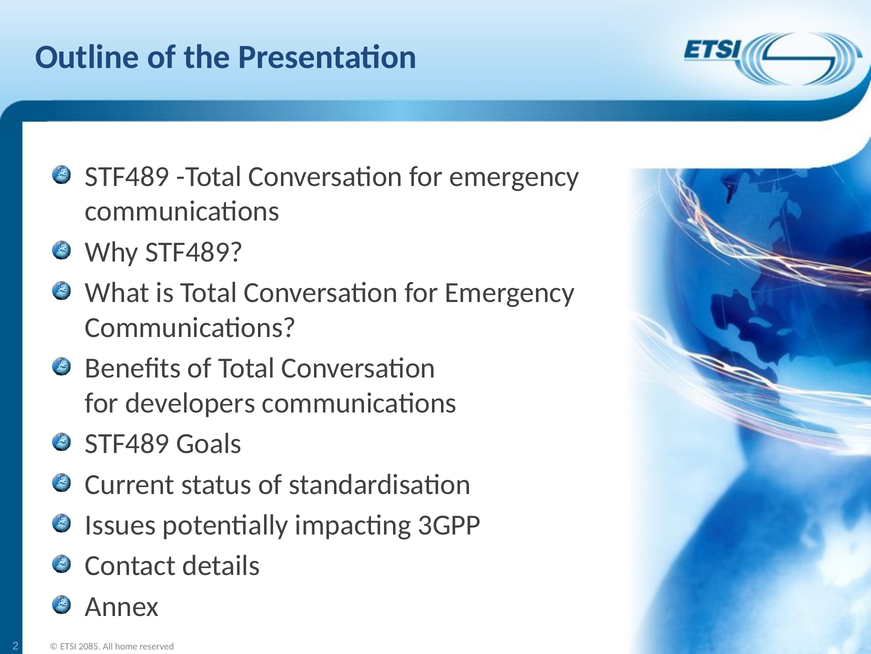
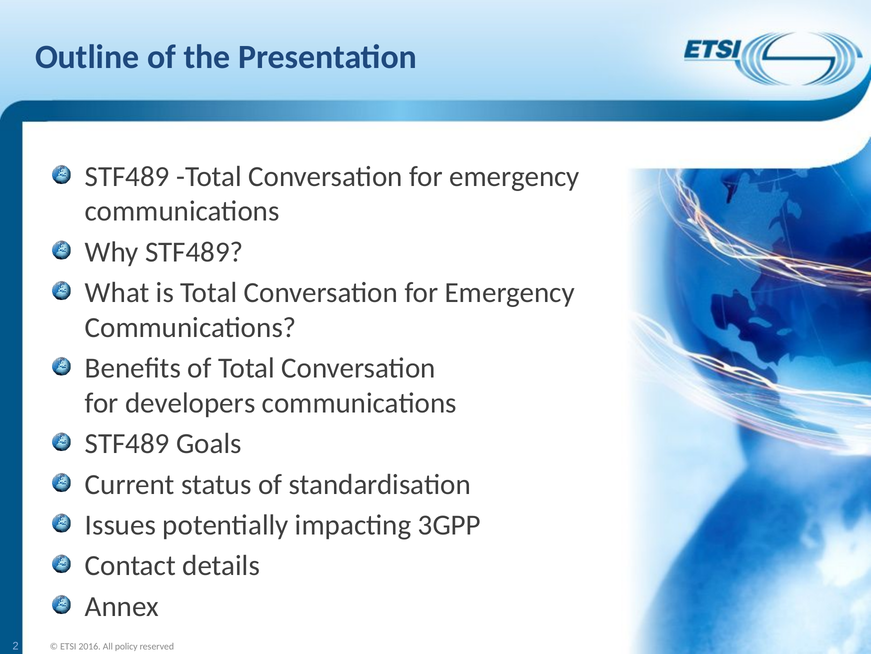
2085: 2085 -> 2016
home: home -> policy
